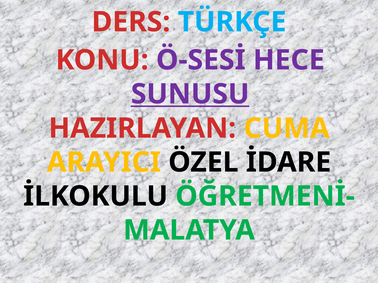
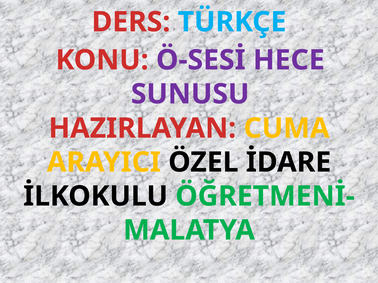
SUNUSU underline: present -> none
